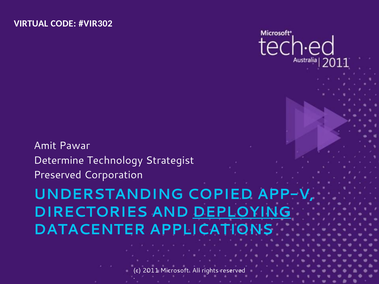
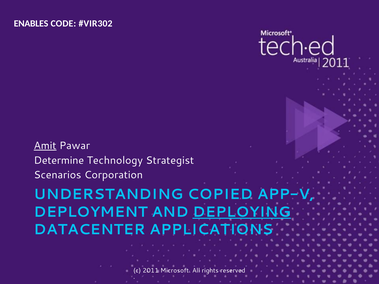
VIRTUAL: VIRTUAL -> ENABLES
Amit underline: none -> present
Preserved: Preserved -> Scenarios
DIRECTORIES: DIRECTORIES -> DEPLOYMENT
